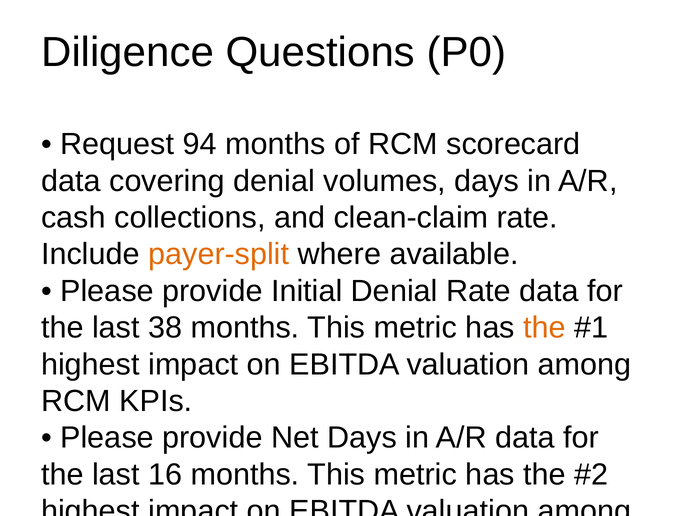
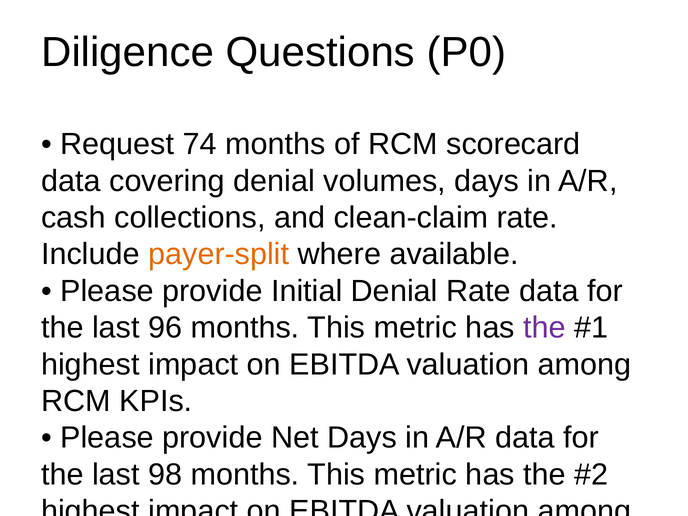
94: 94 -> 74
38: 38 -> 96
the at (545, 328) colour: orange -> purple
16: 16 -> 98
